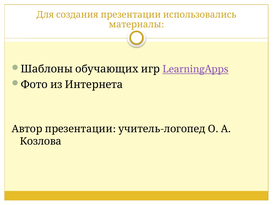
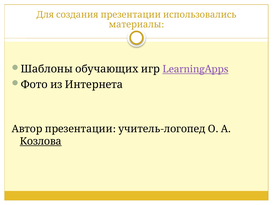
Козлова underline: none -> present
